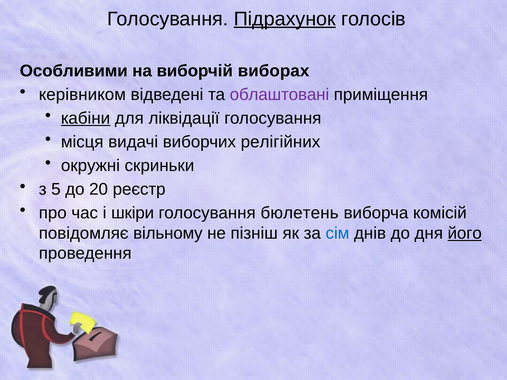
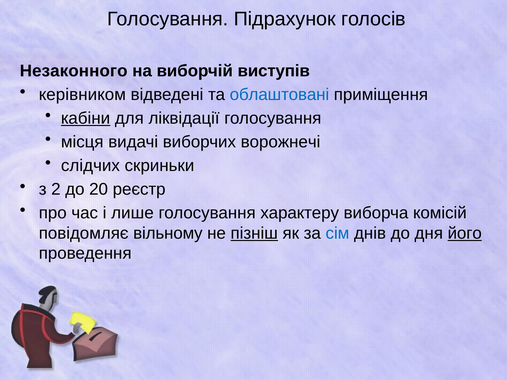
Підрахунок underline: present -> none
Особливими: Особливими -> Незаконного
виборах: виборах -> виступів
облаштовані colour: purple -> blue
релігійних: релігійних -> ворожнечі
окружні: окружні -> слідчих
5: 5 -> 2
шкіри: шкіри -> лише
бюлетень: бюлетень -> характеру
пізніш underline: none -> present
